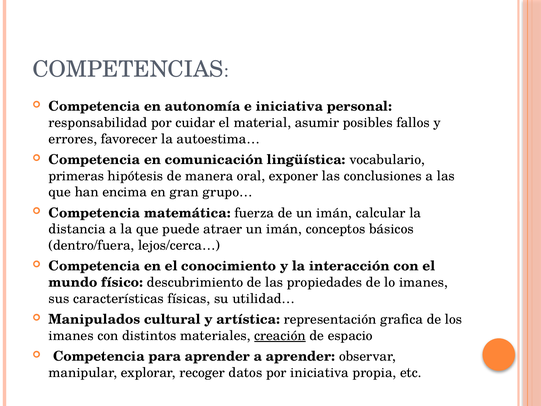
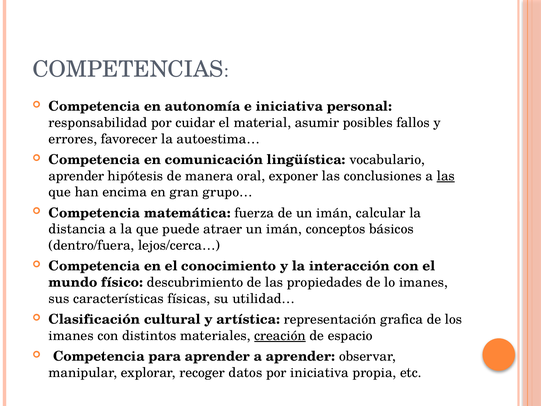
primeras at (76, 176): primeras -> aprender
las at (446, 176) underline: none -> present
Manipulados: Manipulados -> Clasificación
